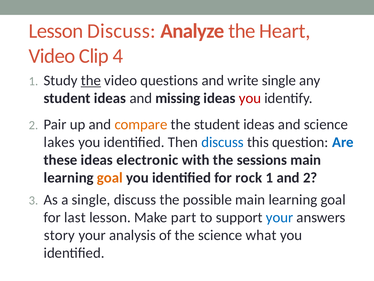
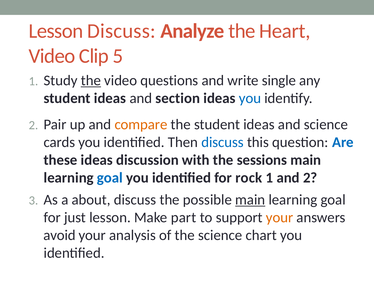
4: 4 -> 5
missing: missing -> section
you at (250, 98) colour: red -> blue
lakes: lakes -> cards
electronic: electronic -> discussion
goal at (110, 177) colour: orange -> blue
a single: single -> about
main at (250, 199) underline: none -> present
last: last -> just
your at (280, 217) colour: blue -> orange
story: story -> avoid
what: what -> chart
